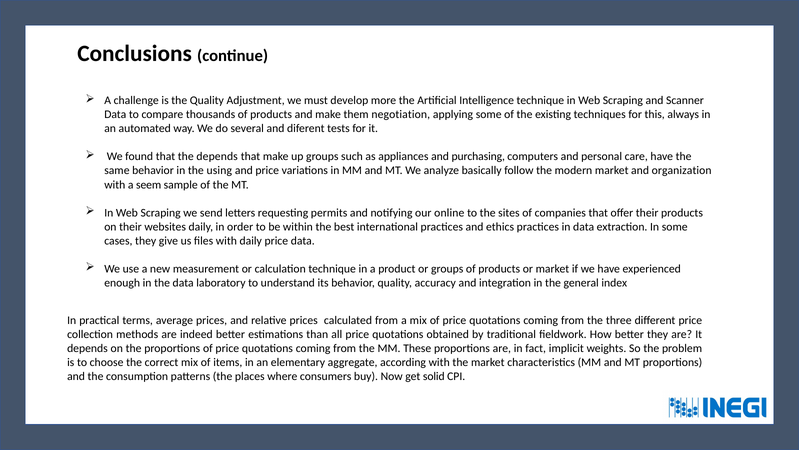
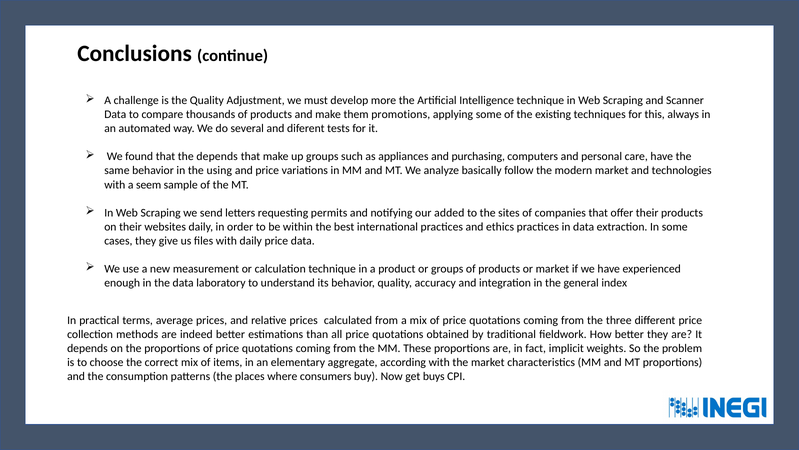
negotiation: negotiation -> promotions
organization: organization -> technologies
online: online -> added
solid: solid -> buys
